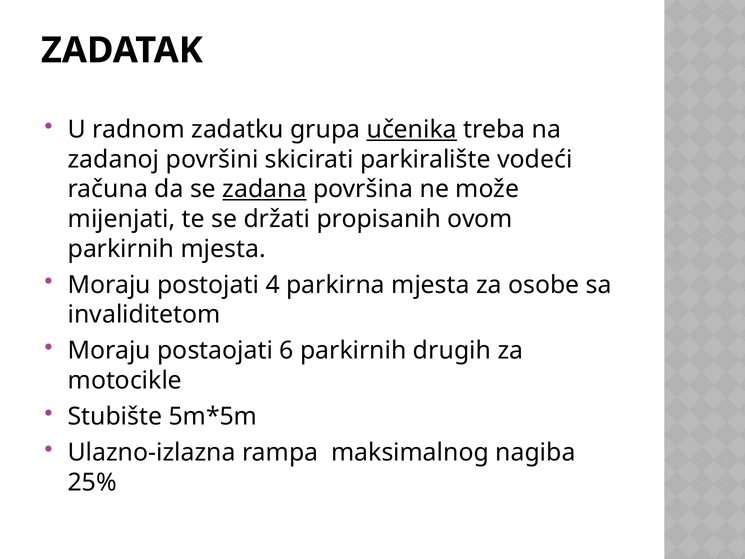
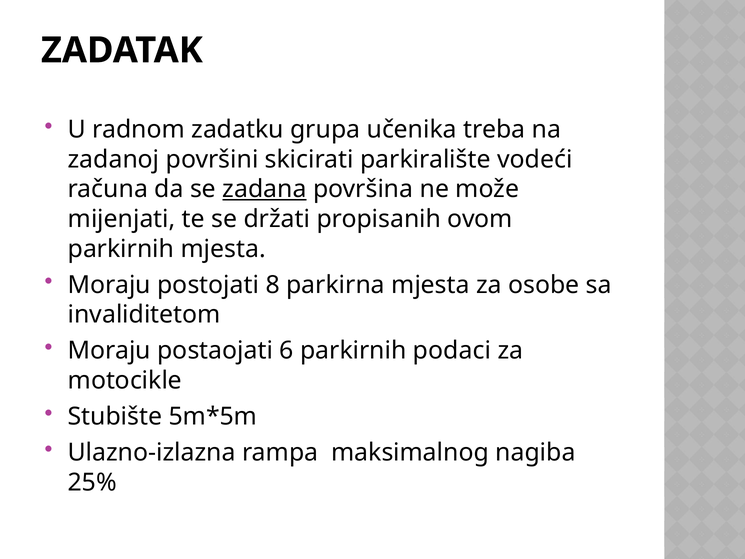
učenika underline: present -> none
4: 4 -> 8
drugih: drugih -> podaci
